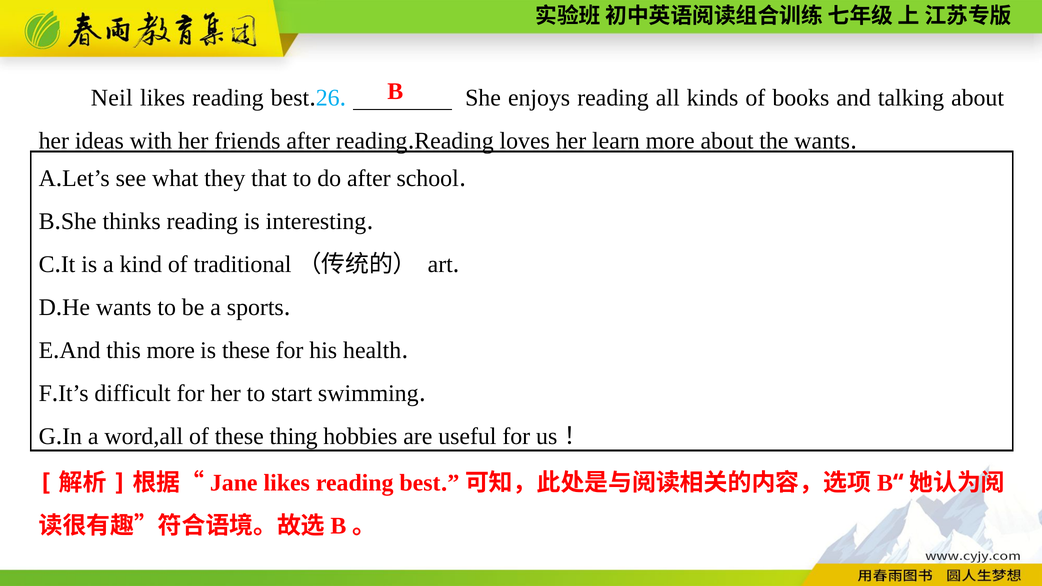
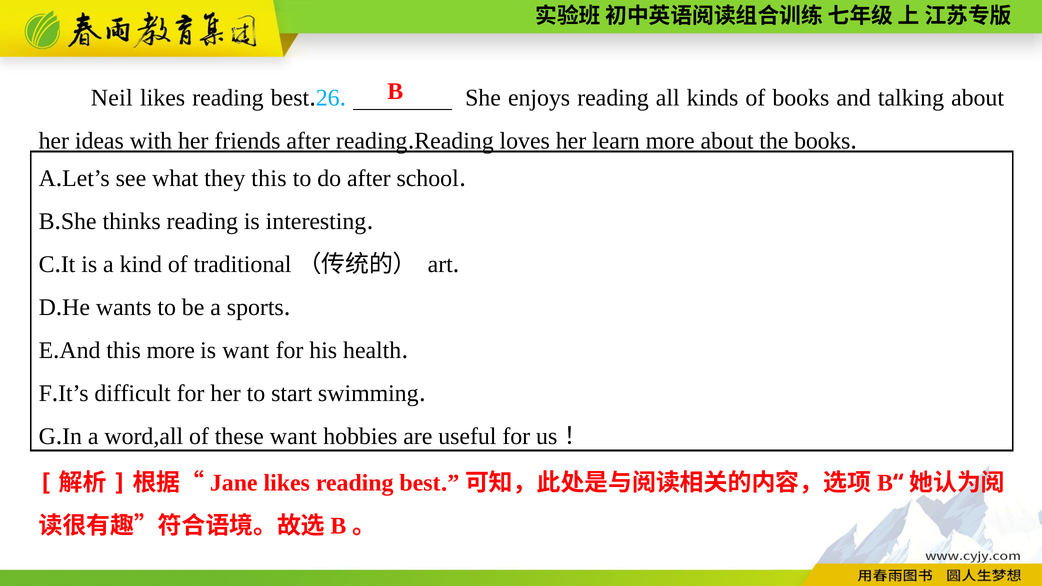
the wants: wants -> books
they that: that -> this
is these: these -> want
these thing: thing -> want
